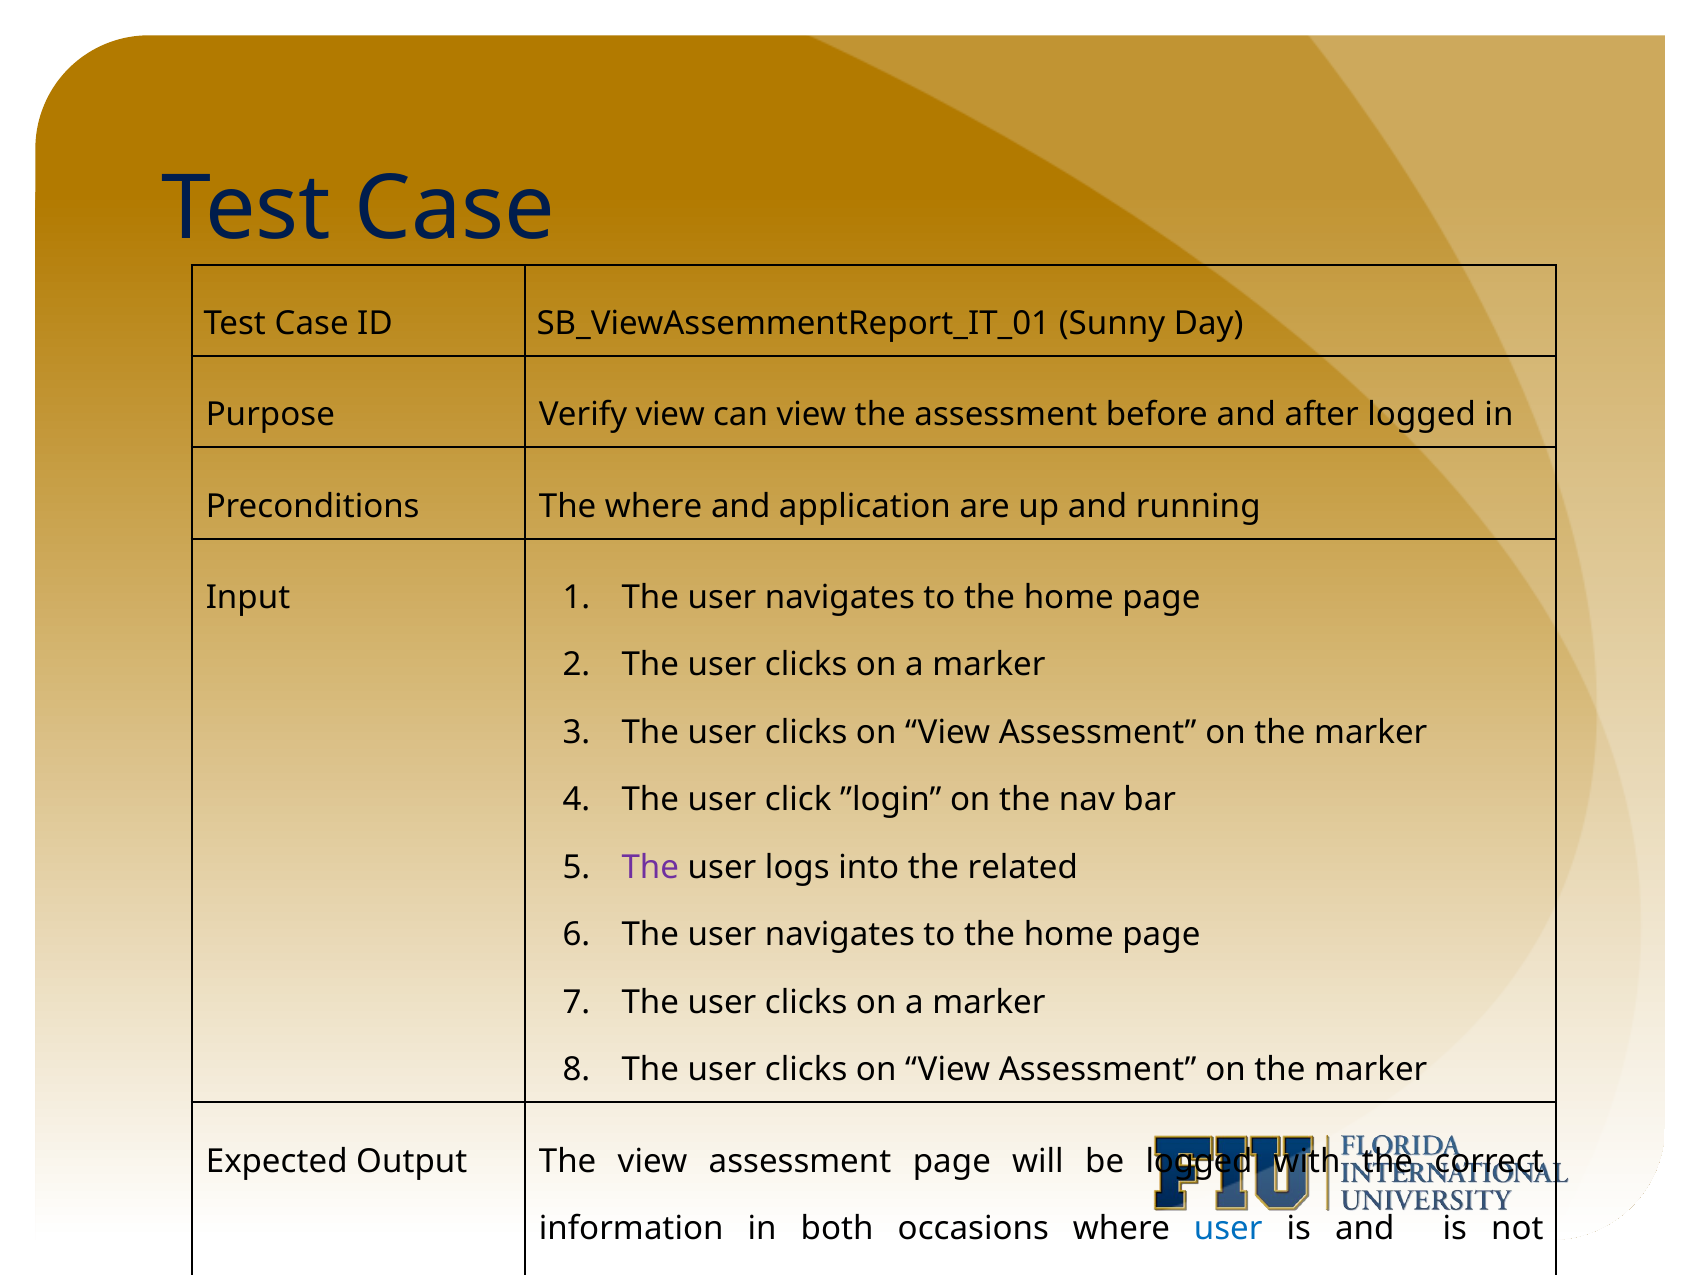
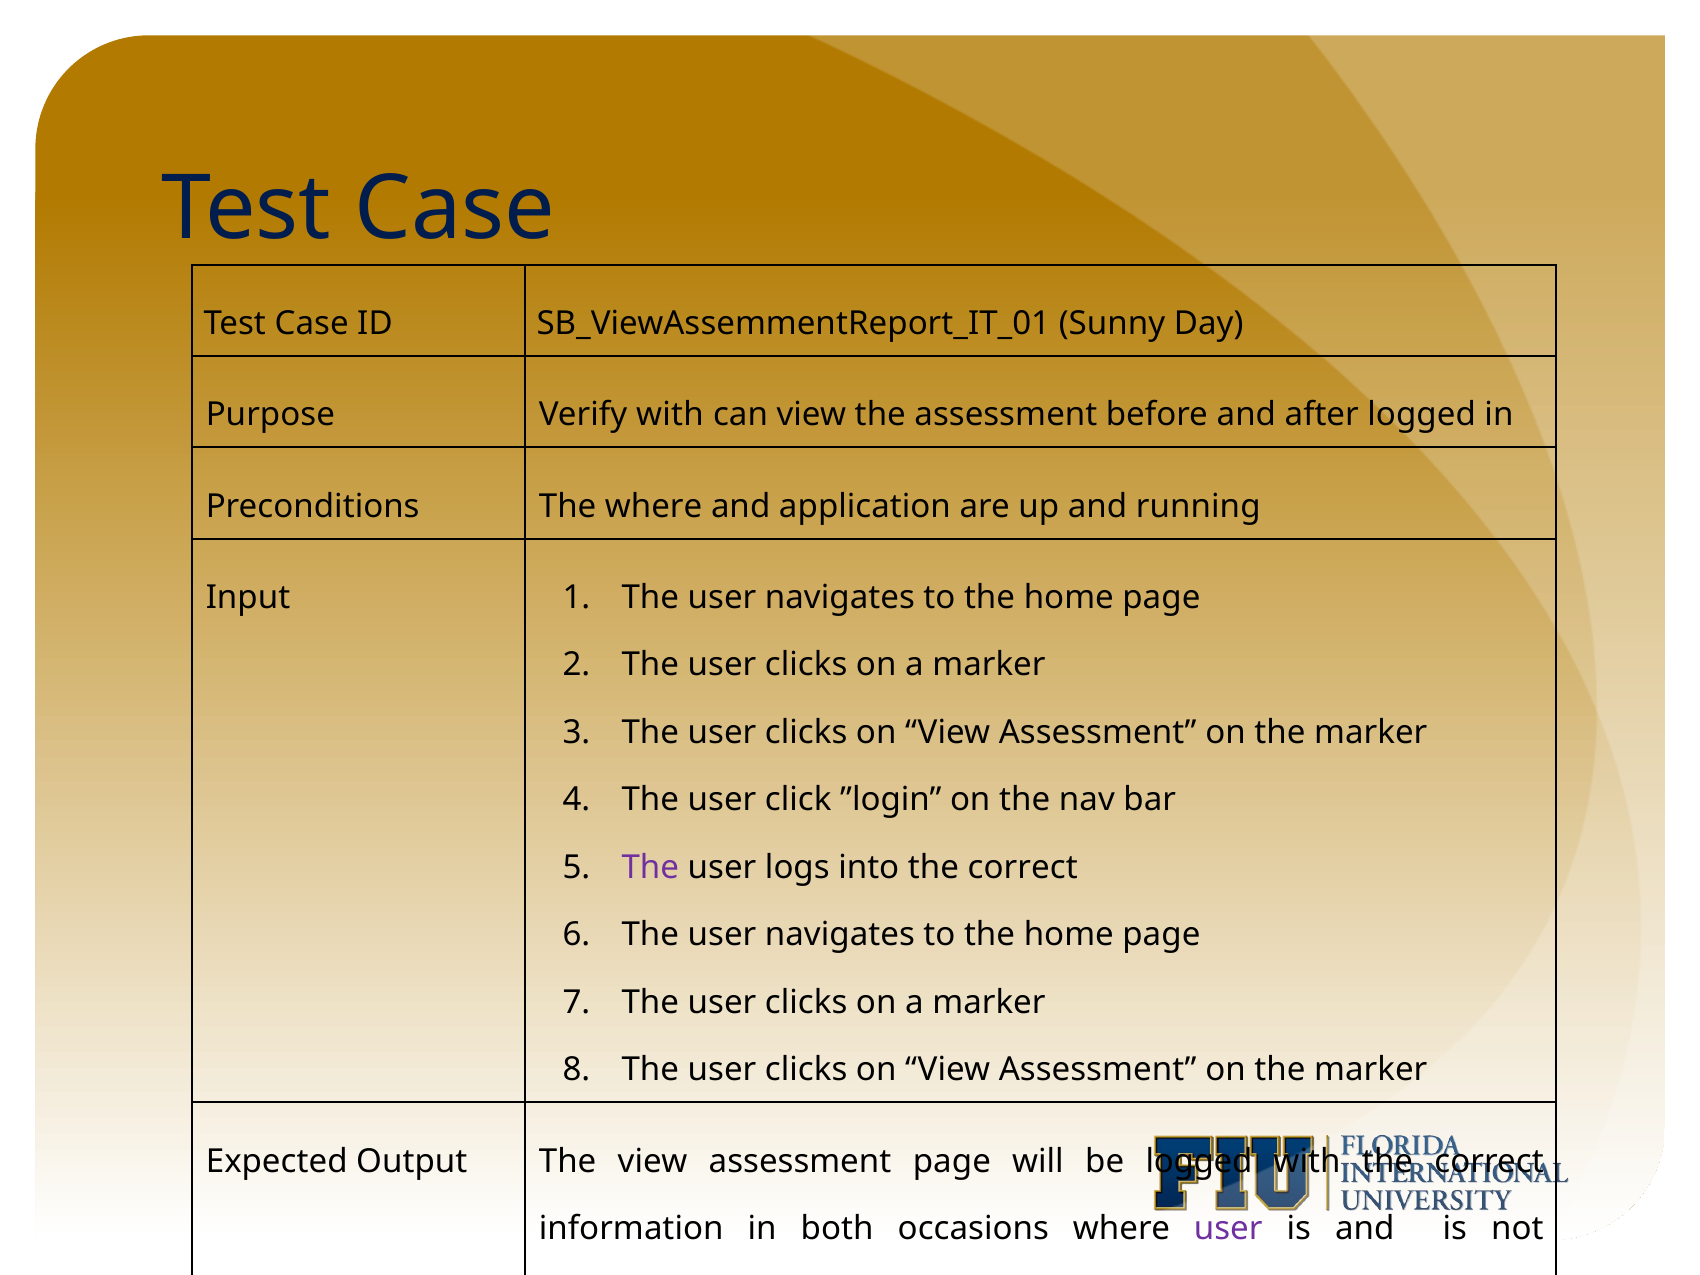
Verify view: view -> with
into the related: related -> correct
user at (1228, 1229) colour: blue -> purple
